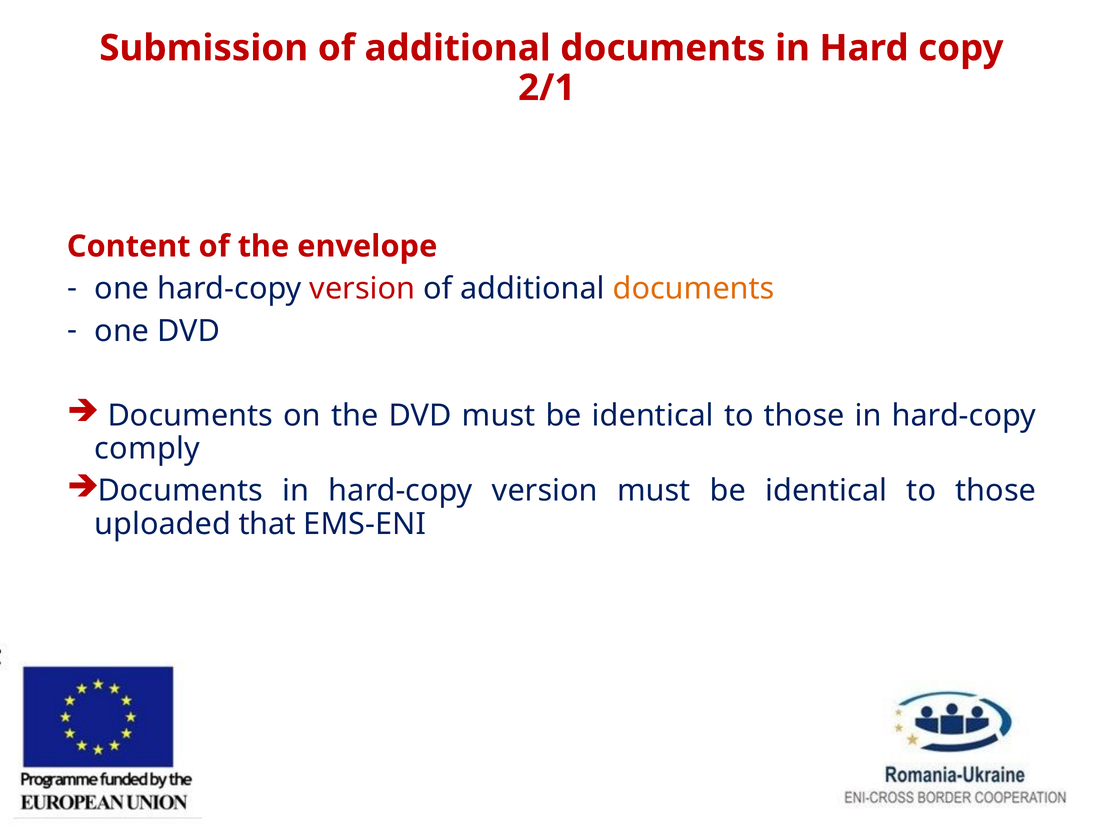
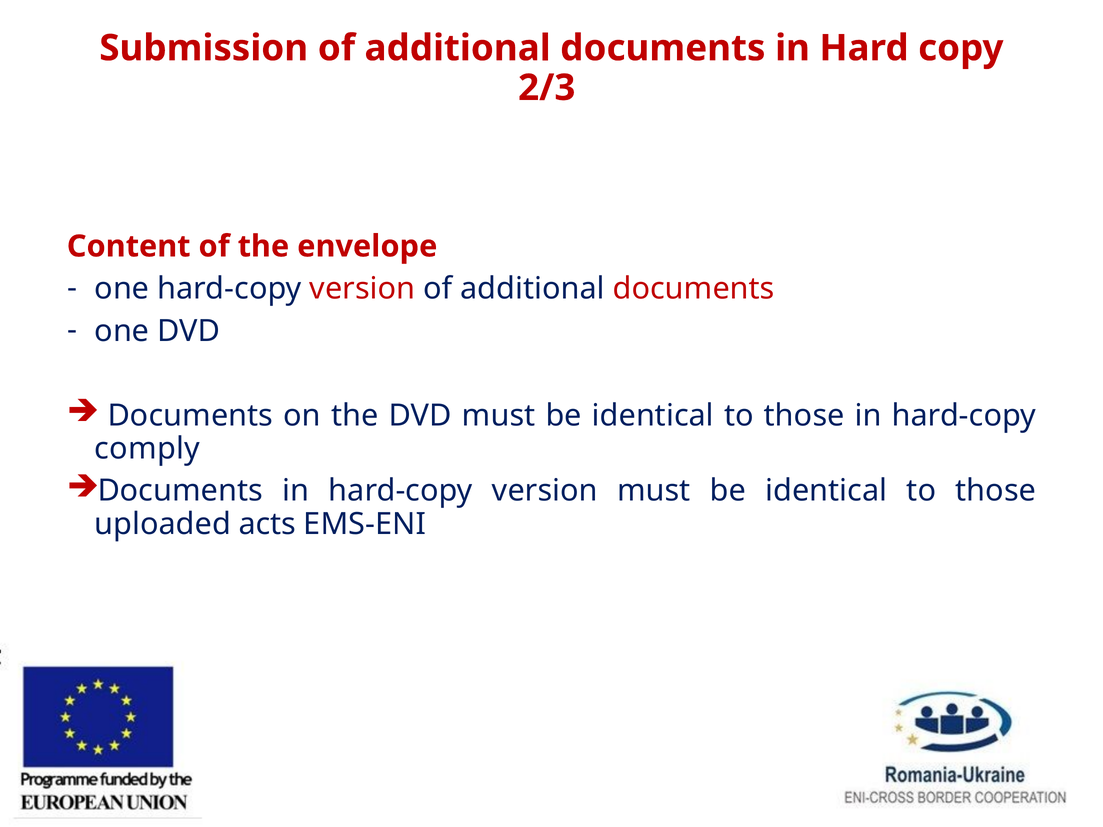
2/1: 2/1 -> 2/3
documents at (694, 289) colour: orange -> red
that: that -> acts
